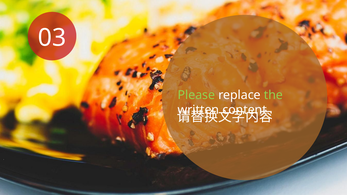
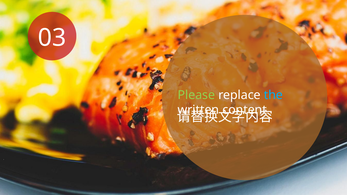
the colour: light green -> light blue
